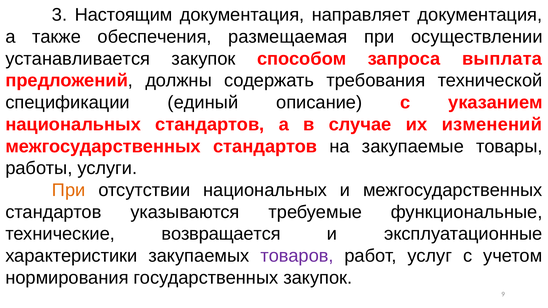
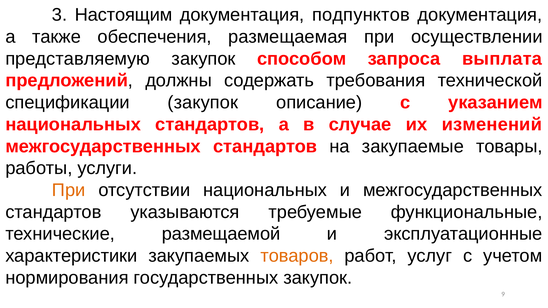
направляет: направляет -> подпунктов
устанавливается: устанавливается -> представляемую
спецификации единый: единый -> закупок
возвращается: возвращается -> размещаемой
товаров colour: purple -> orange
